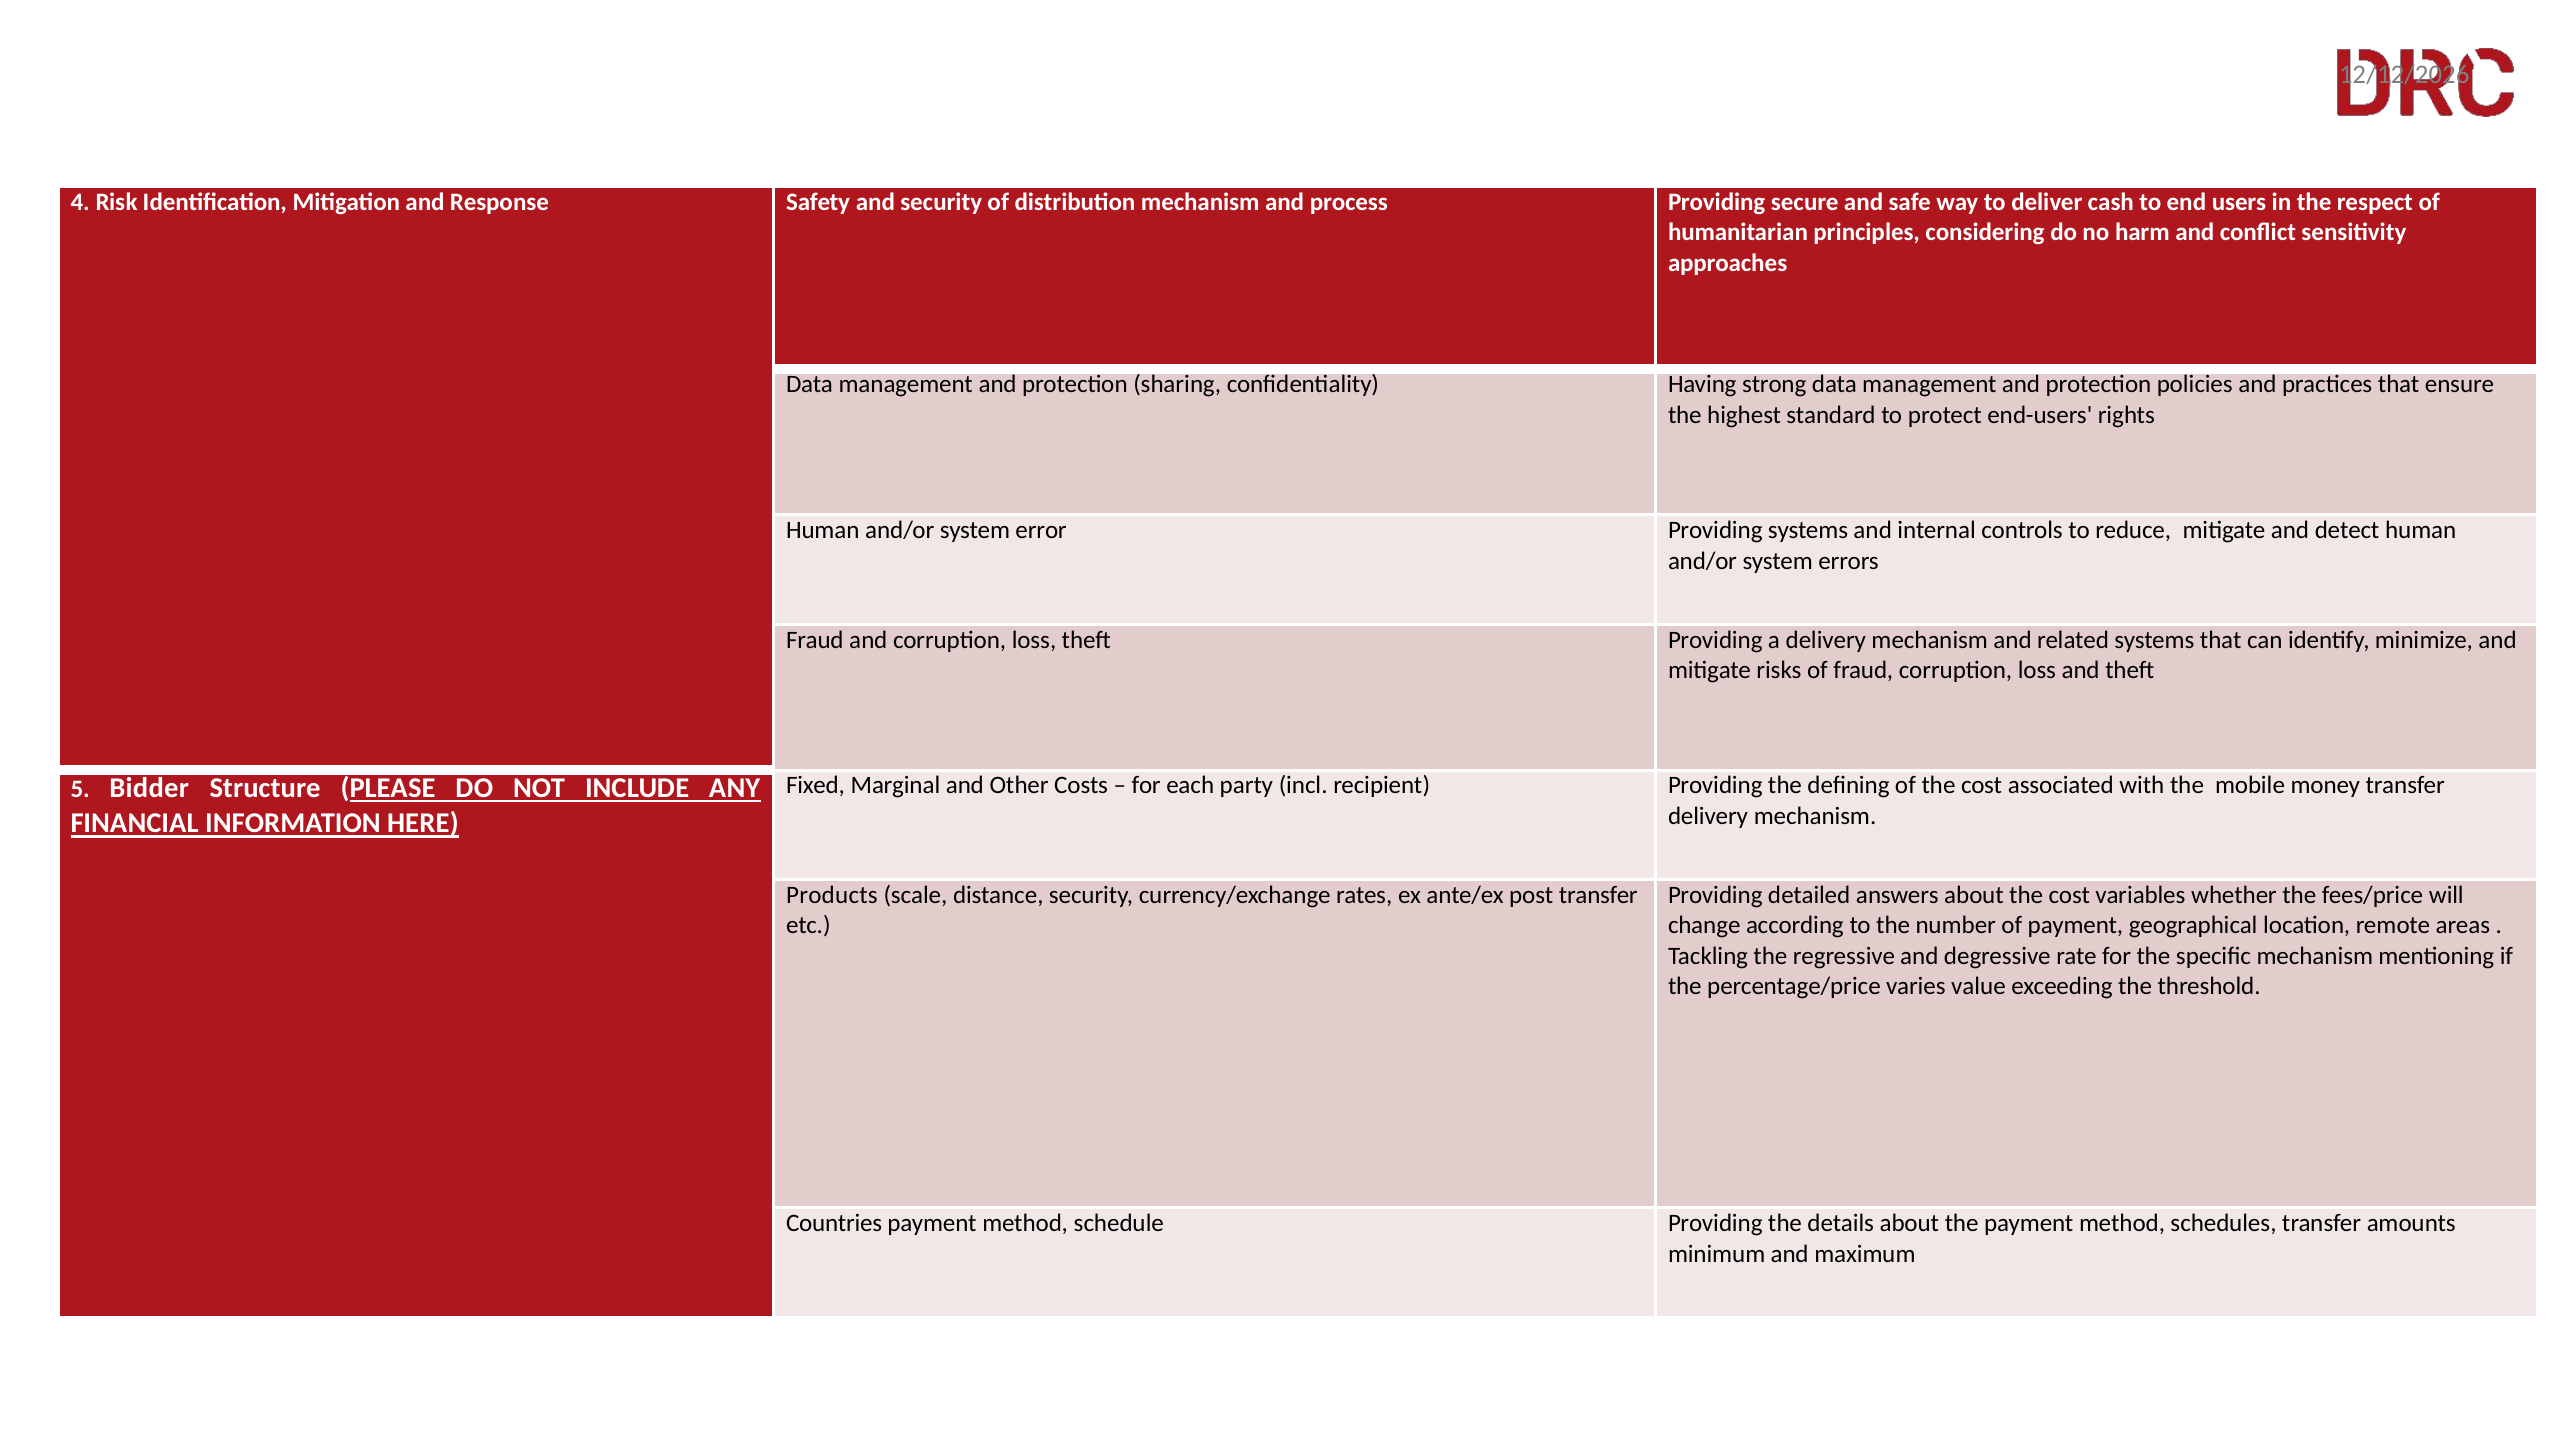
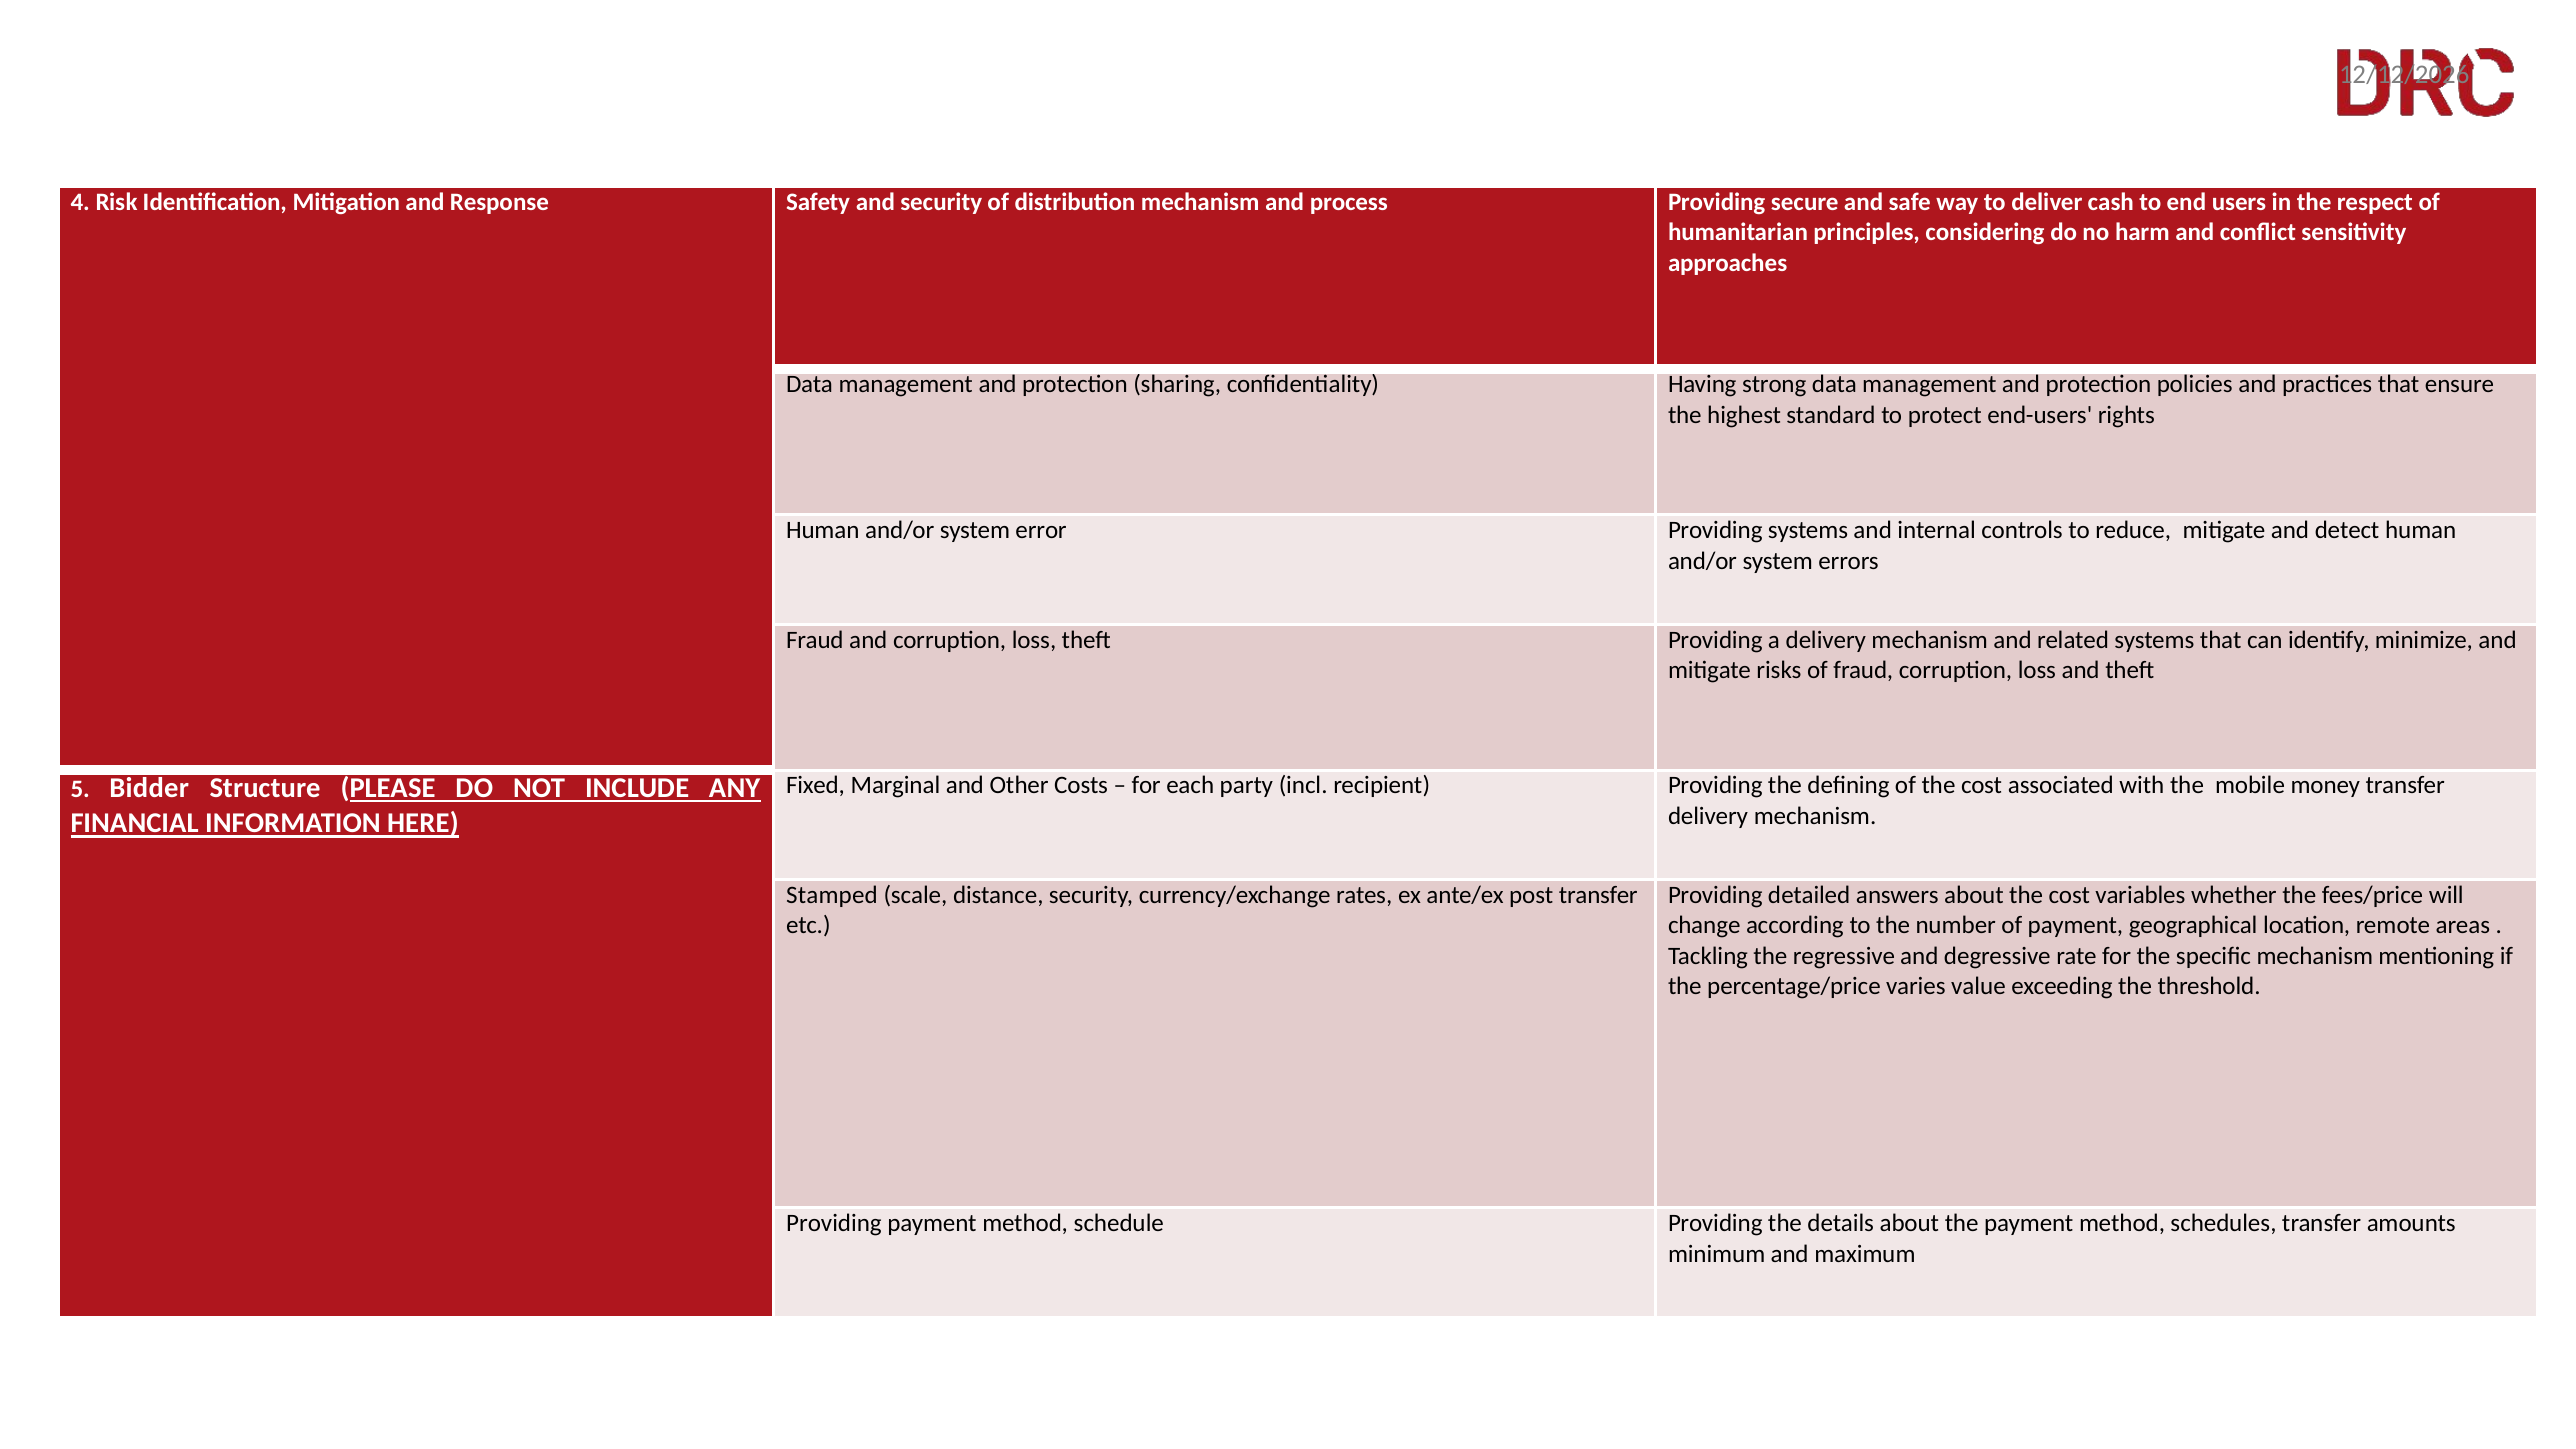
Products: Products -> Stamped
Countries at (834, 1223): Countries -> Providing
